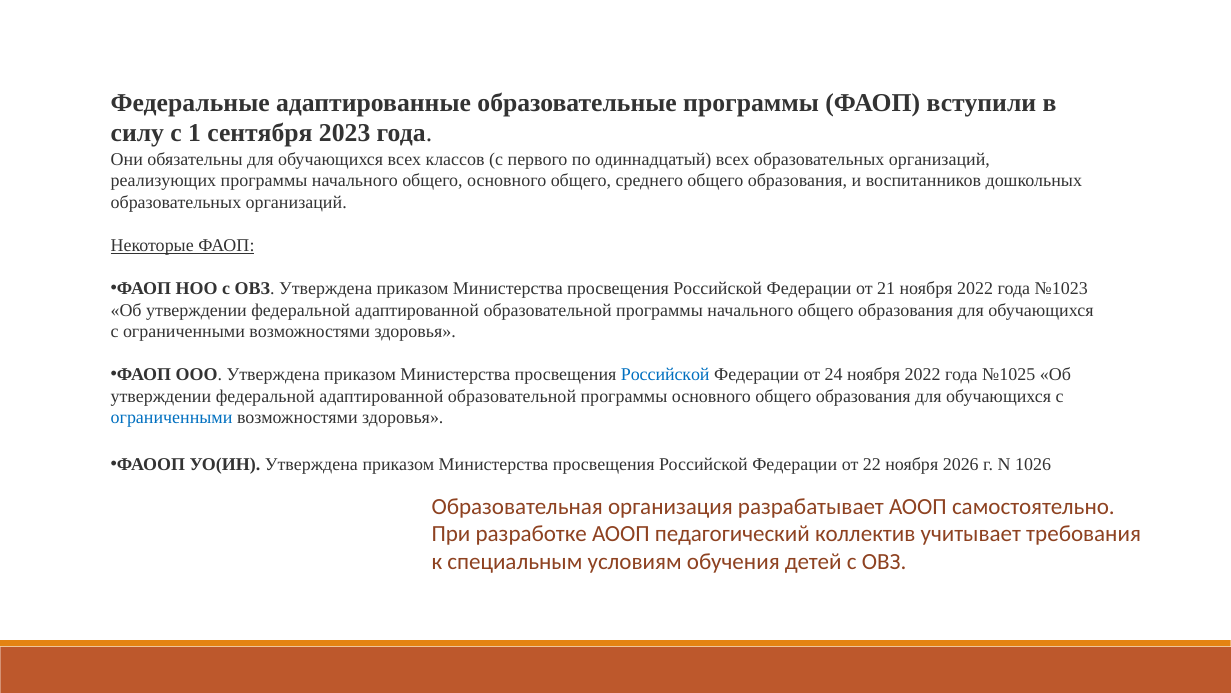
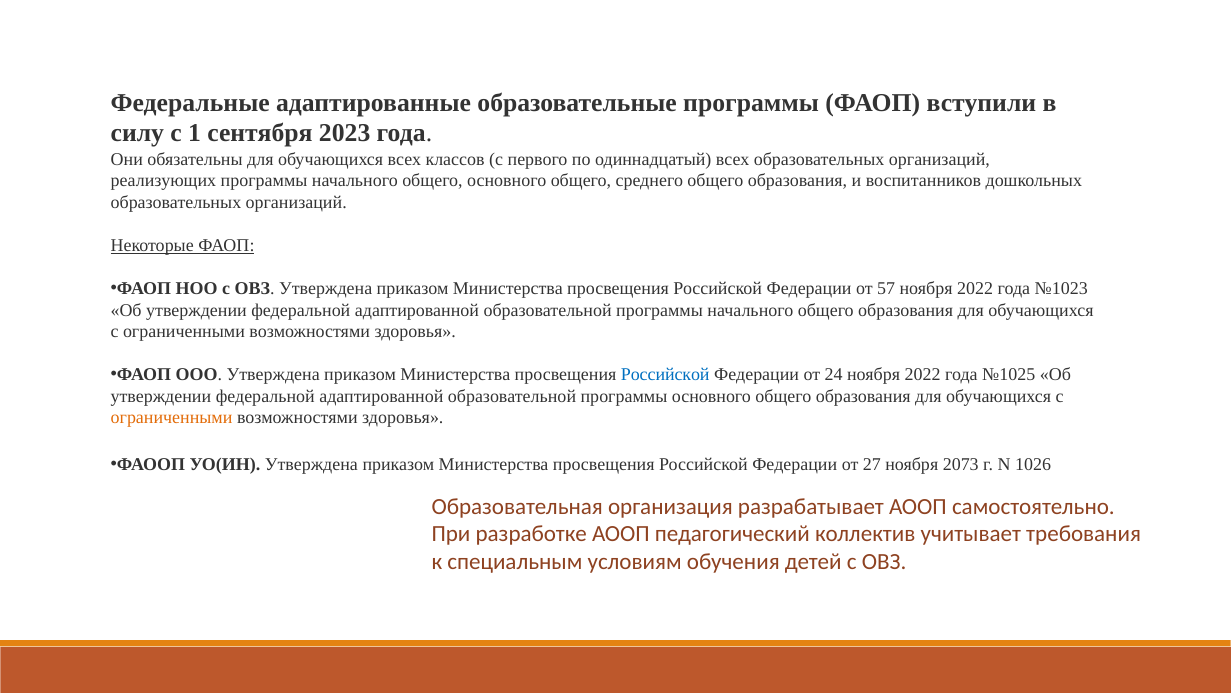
21: 21 -> 57
ограниченными at (172, 418) colour: blue -> orange
22: 22 -> 27
2026: 2026 -> 2073
